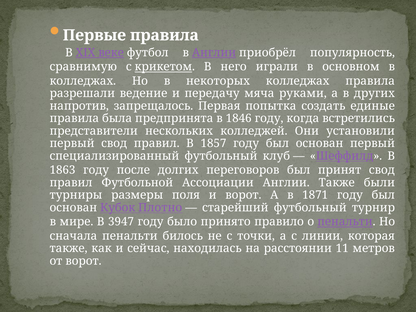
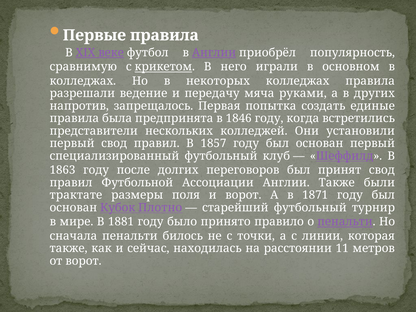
турниры: турниры -> трактате
3947: 3947 -> 1881
